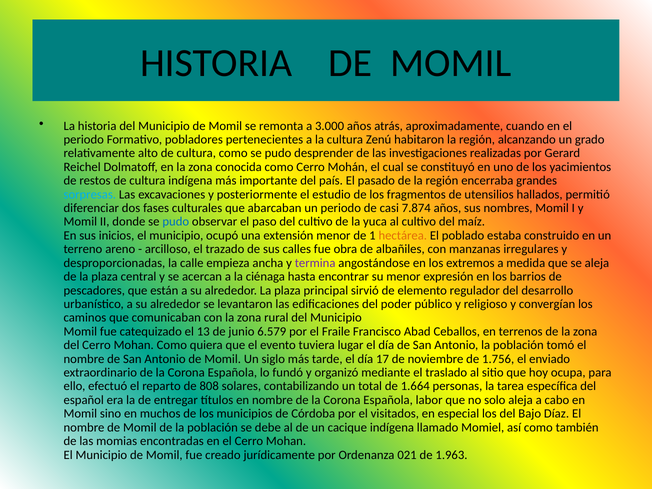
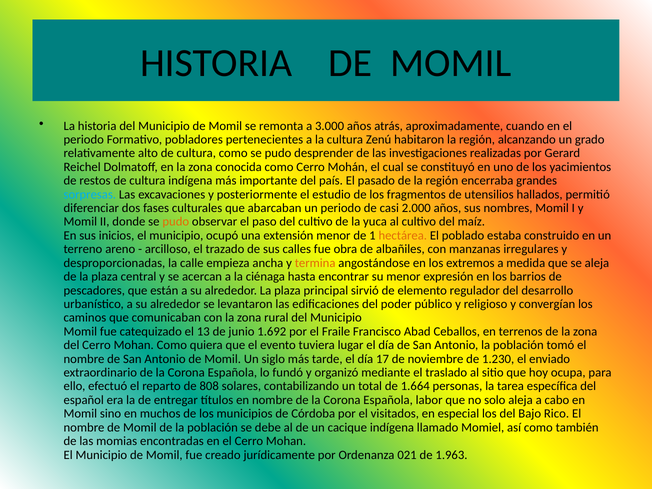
7.874: 7.874 -> 2.000
pudo at (176, 222) colour: blue -> orange
termina colour: purple -> orange
6.579: 6.579 -> 1.692
1.756: 1.756 -> 1.230
Díaz: Díaz -> Rico
